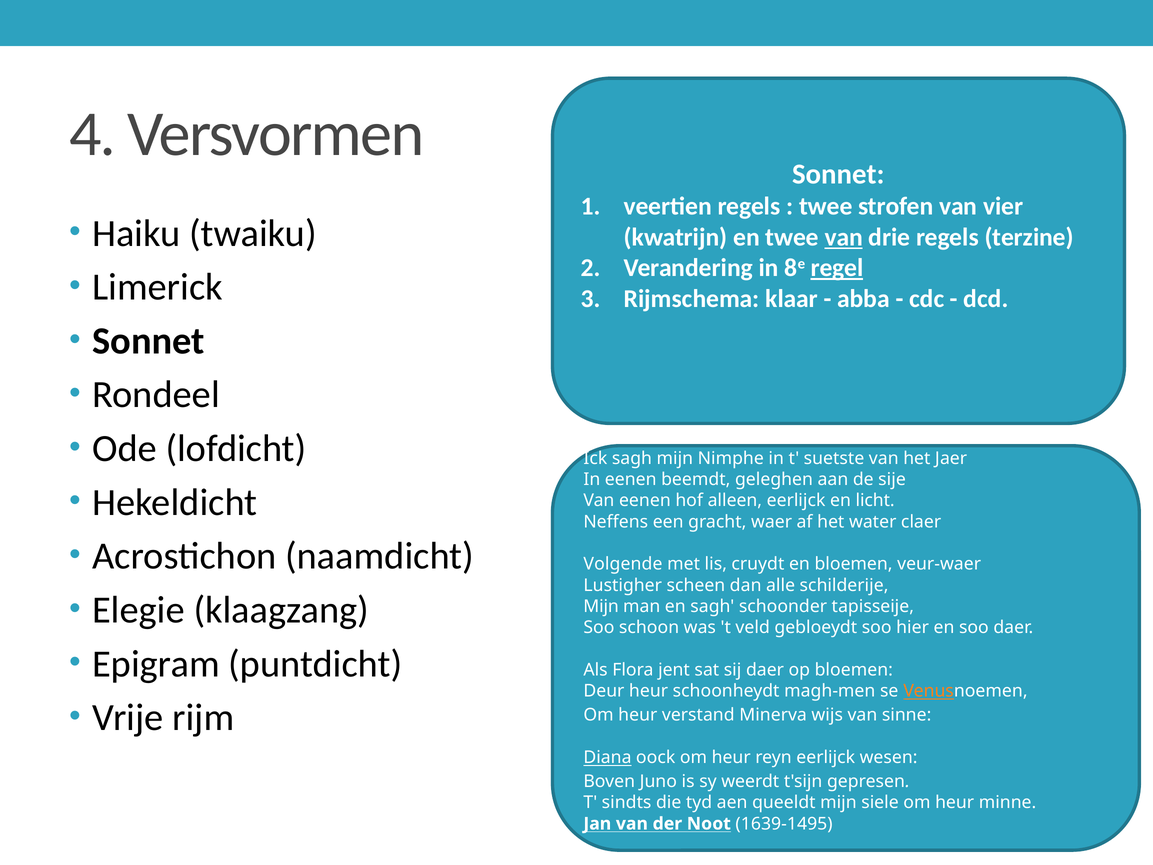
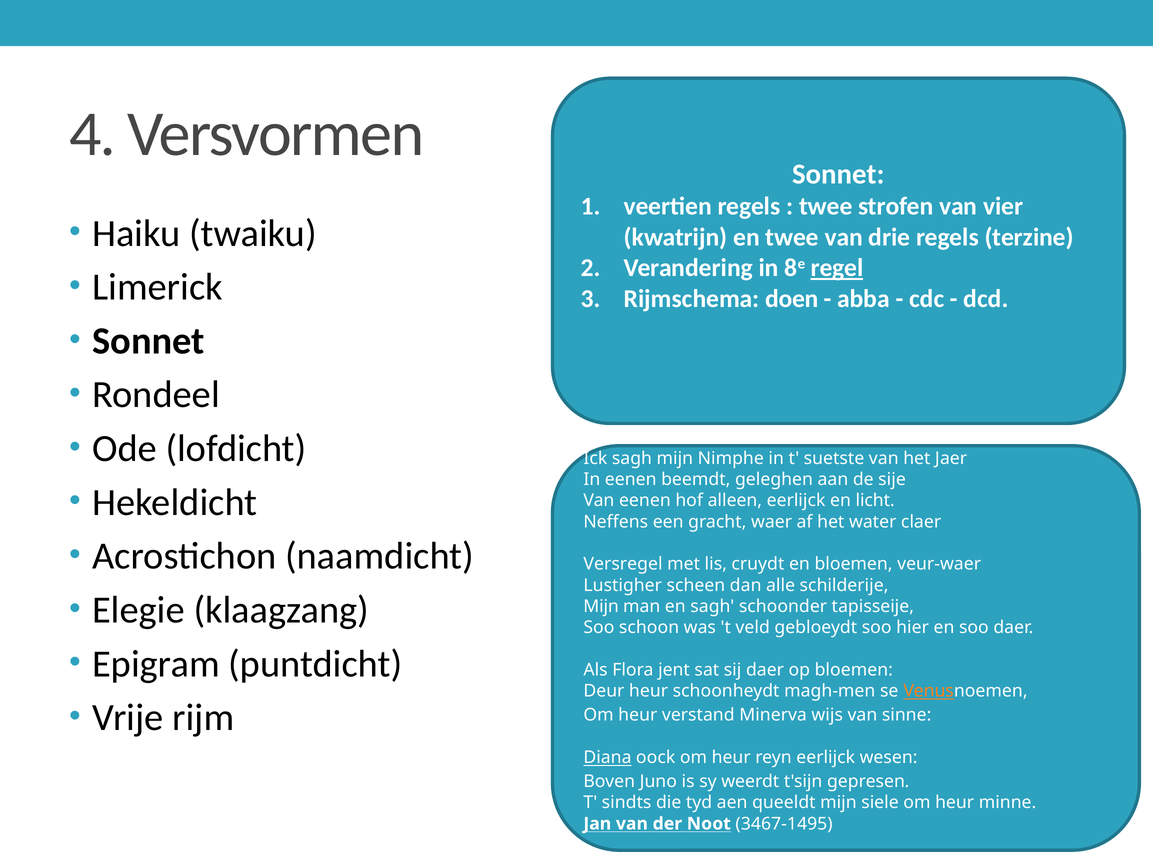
van at (844, 237) underline: present -> none
klaar: klaar -> doen
Volgende: Volgende -> Versregel
1639-1495: 1639-1495 -> 3467-1495
